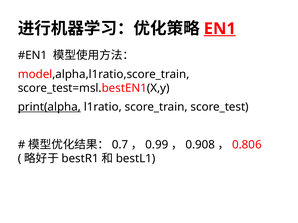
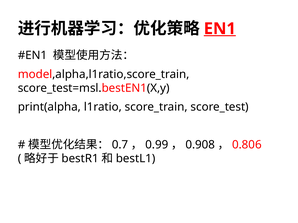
print(alpha underline: present -> none
